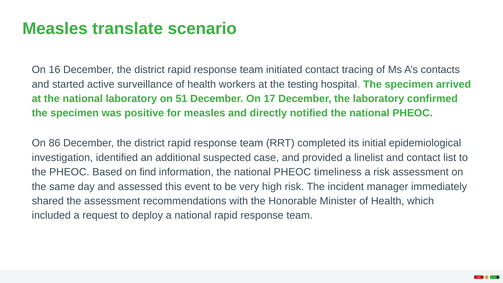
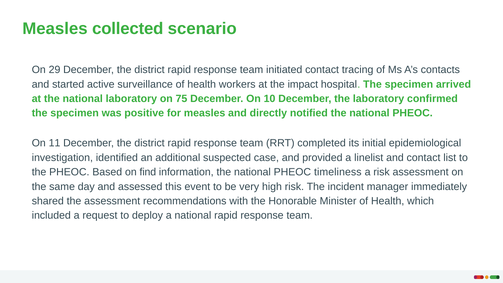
translate: translate -> collected
16: 16 -> 29
testing: testing -> impact
51: 51 -> 75
17: 17 -> 10
86: 86 -> 11
